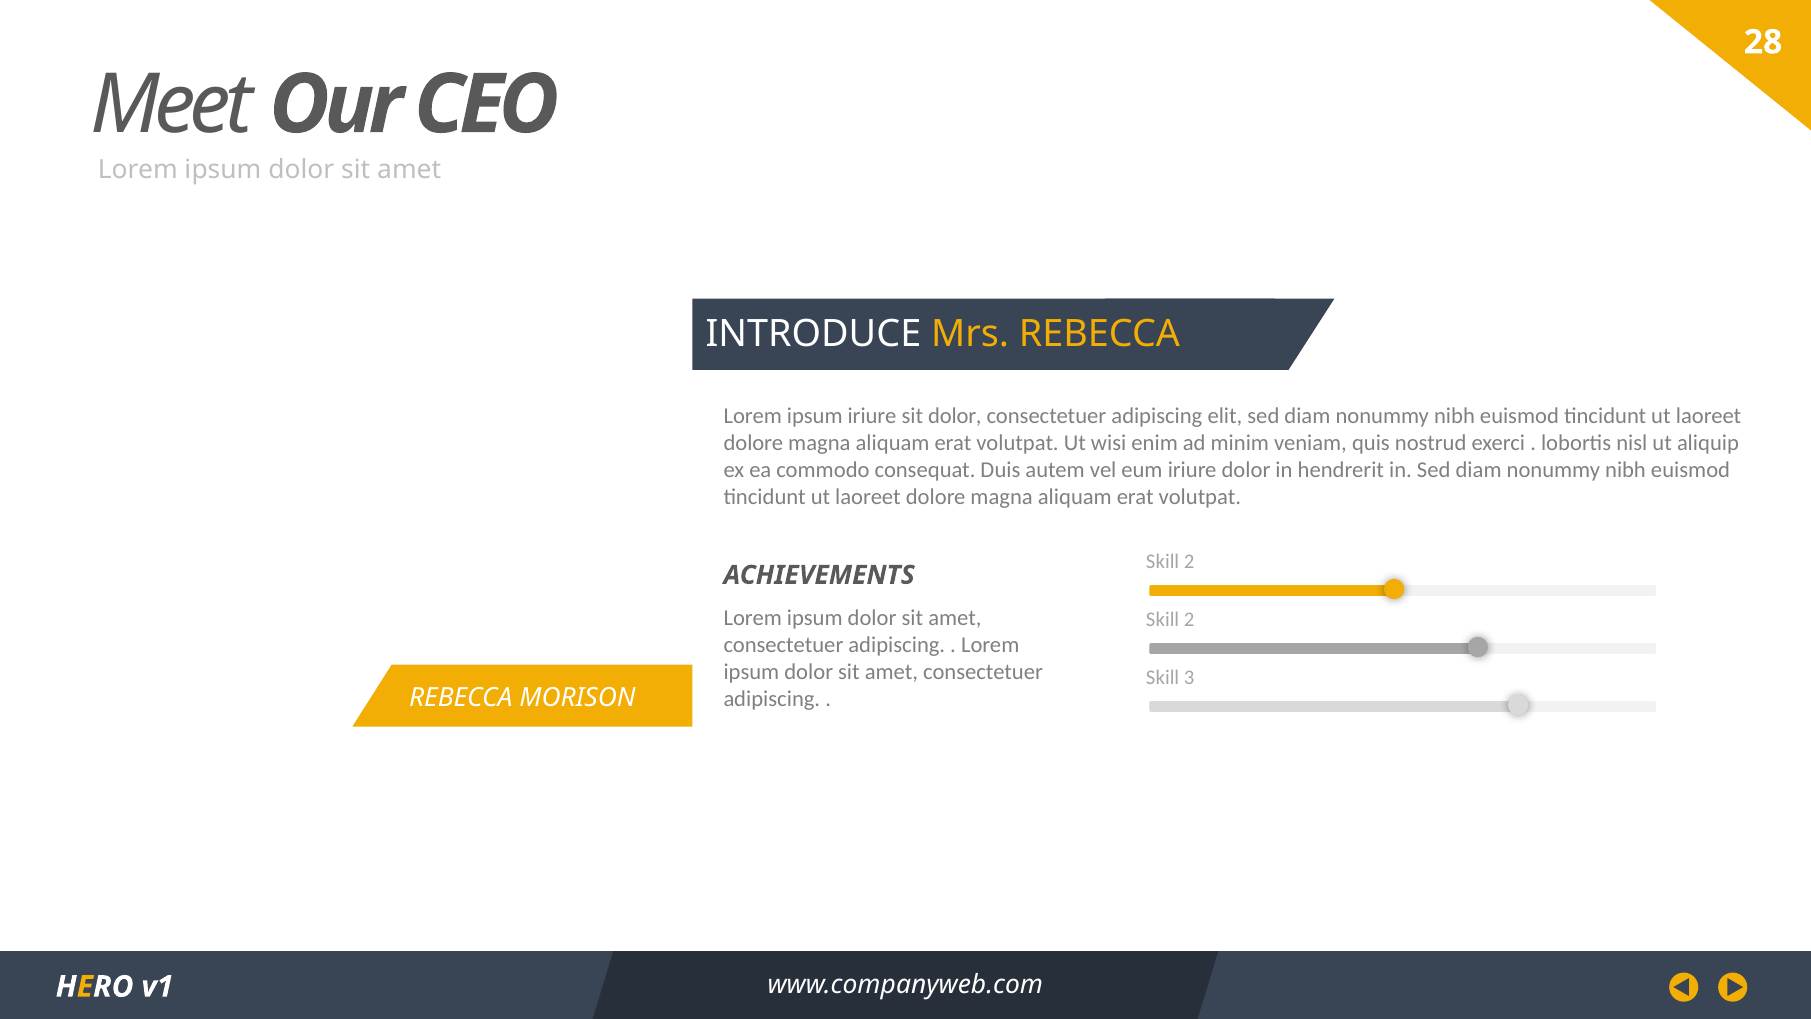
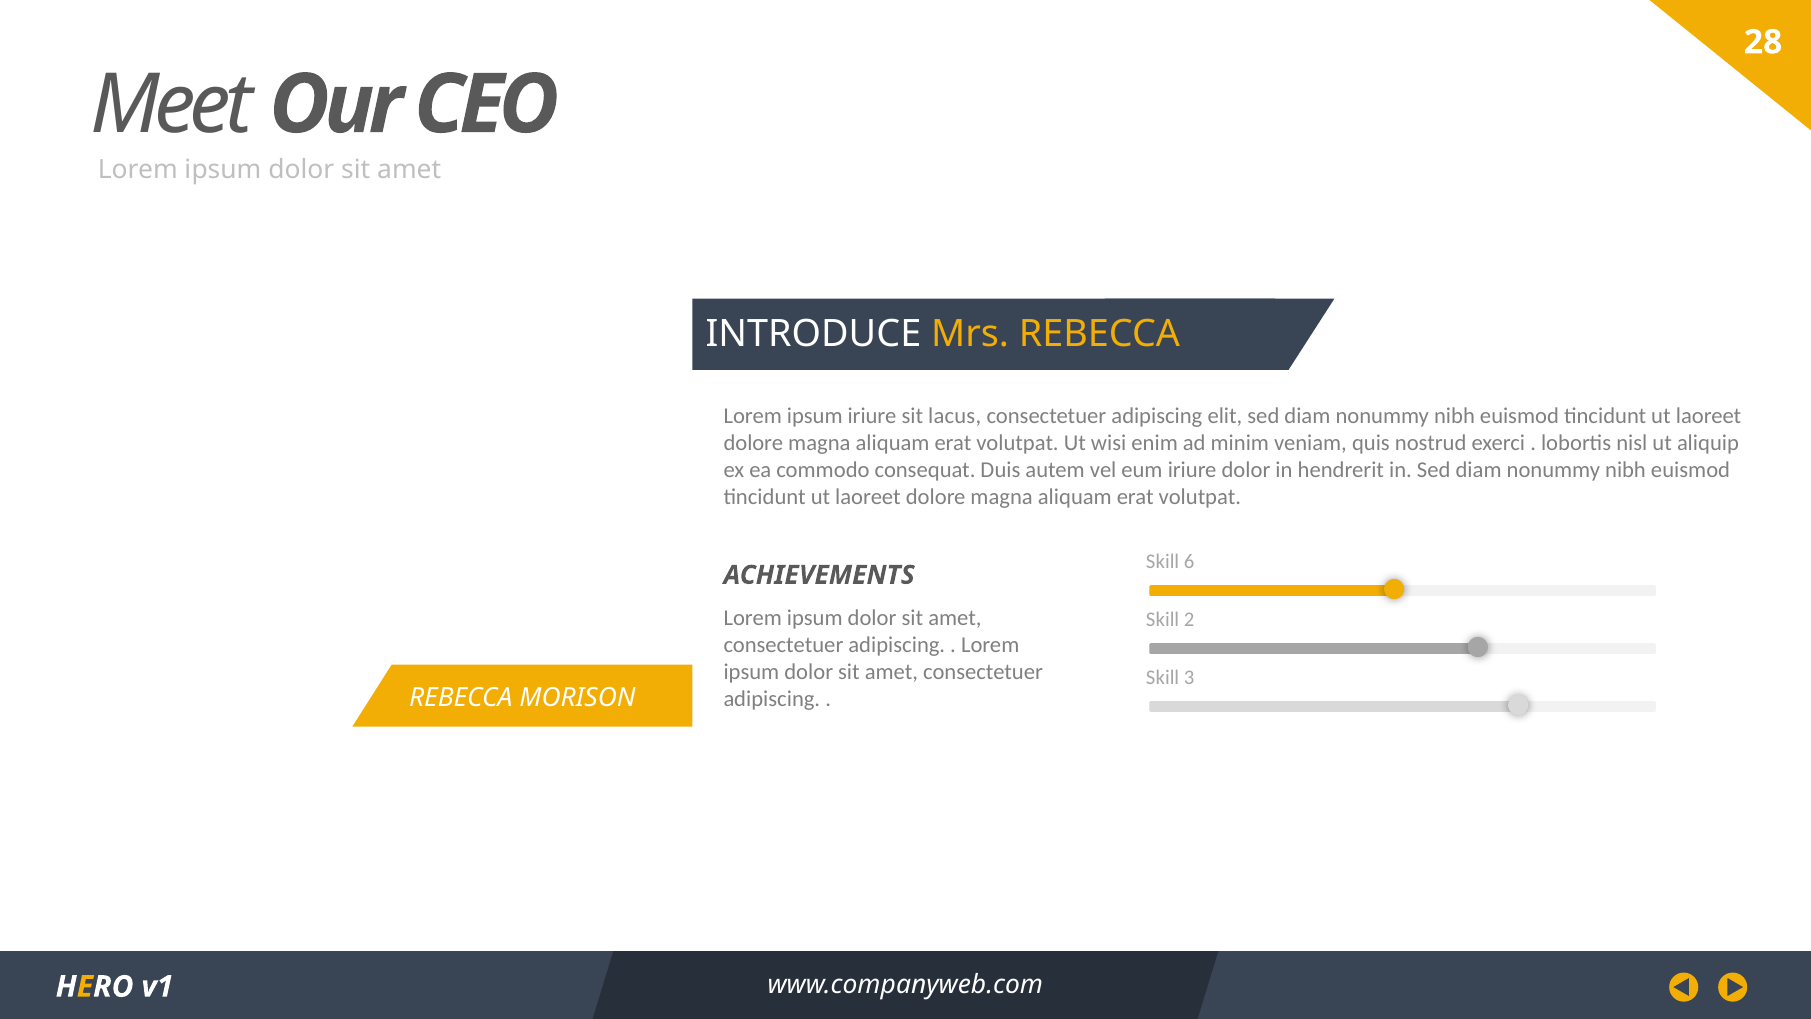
sit dolor: dolor -> lacus
2 at (1189, 562): 2 -> 6
